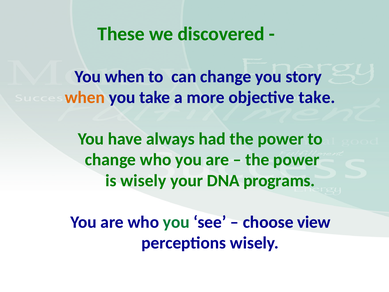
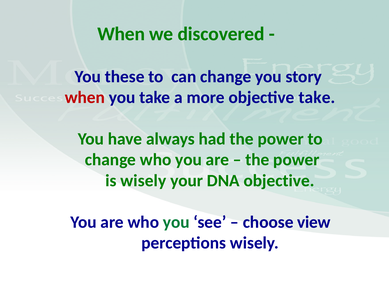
These at (121, 34): These -> When
You when: when -> these
when at (85, 97) colour: orange -> red
DNA programs: programs -> objective
